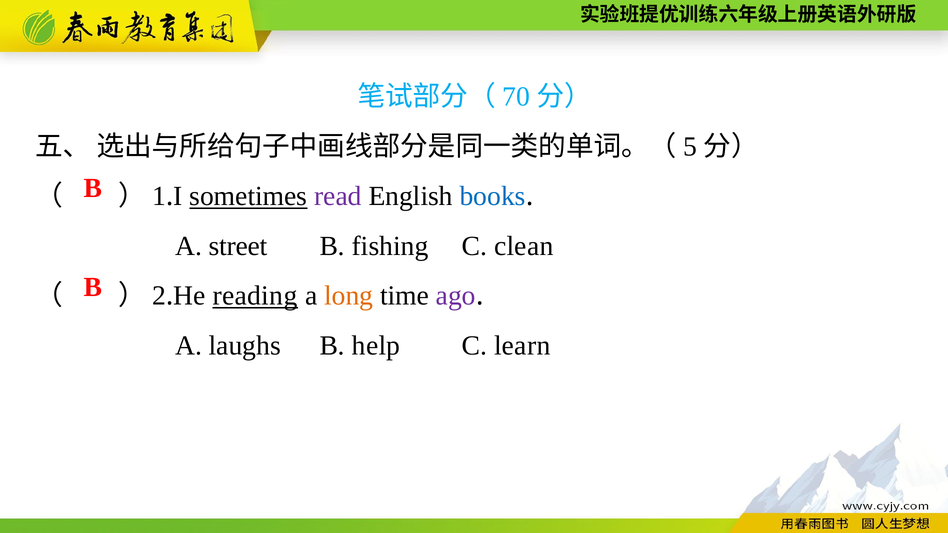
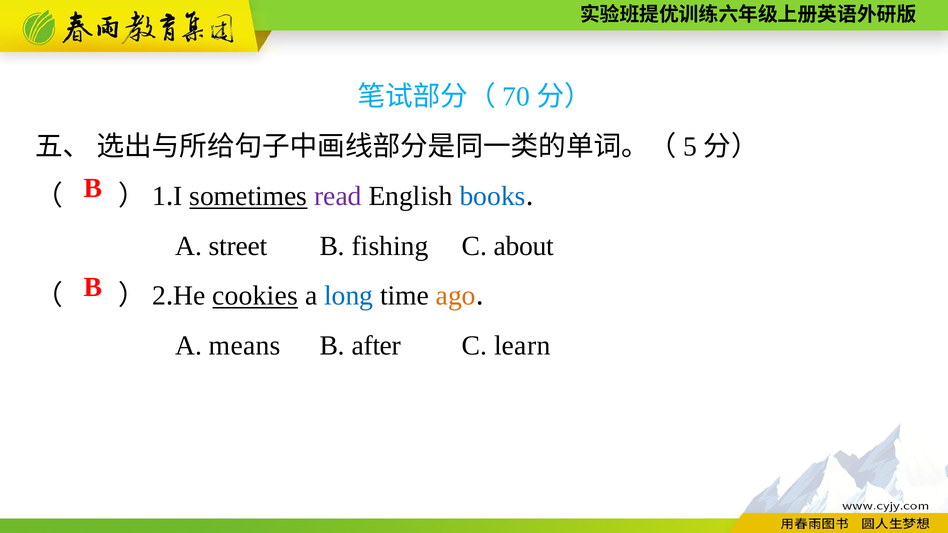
clean: clean -> about
reading: reading -> cookies
long colour: orange -> blue
ago colour: purple -> orange
laughs: laughs -> means
help: help -> after
